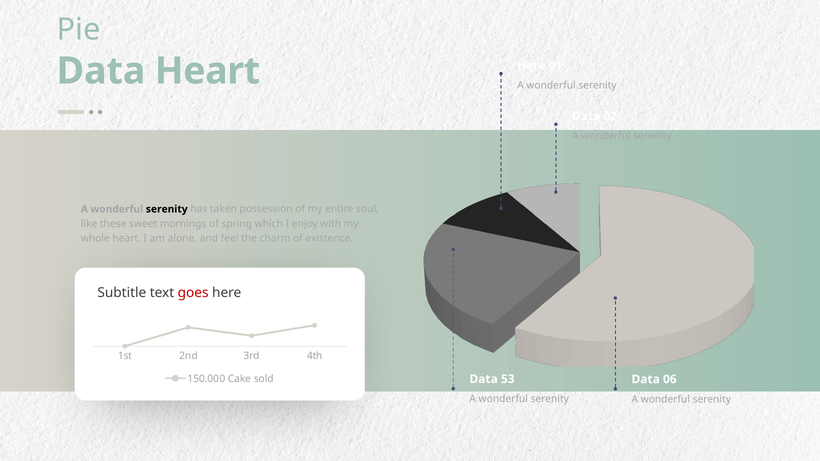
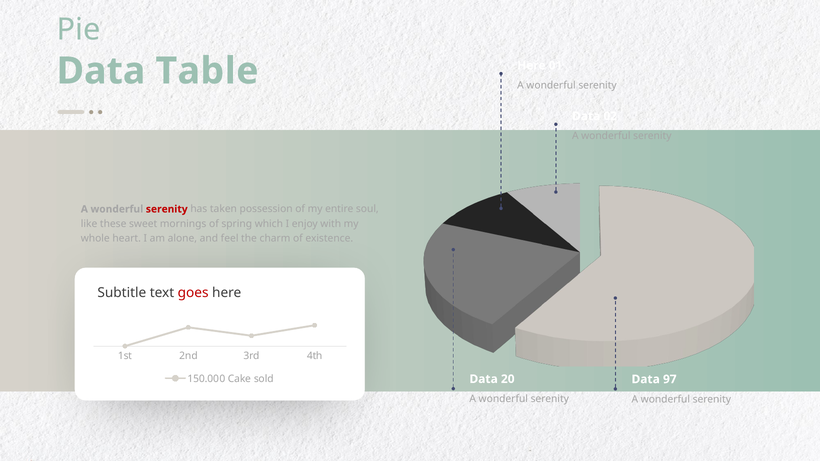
Data Heart: Heart -> Table
serenity at (167, 209) colour: black -> red
53: 53 -> 20
06: 06 -> 97
